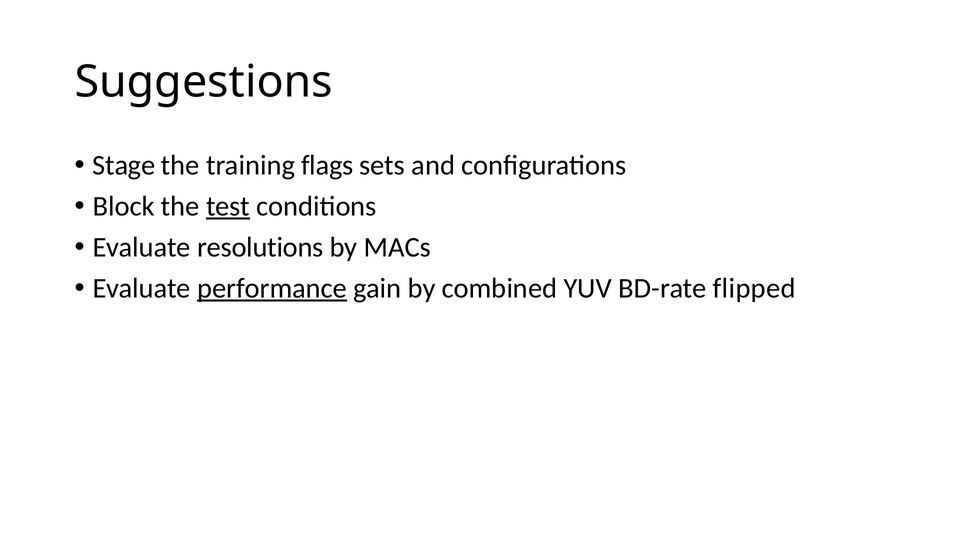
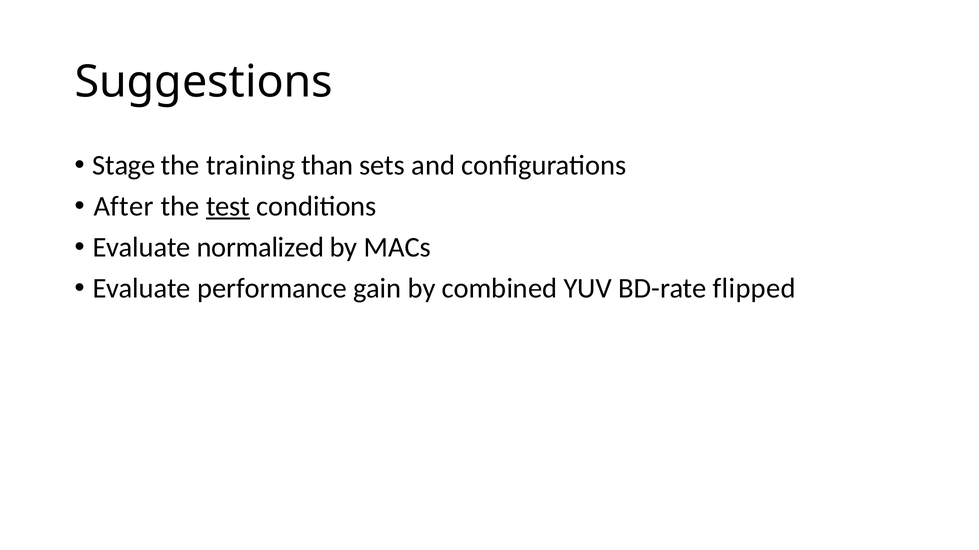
flags: flags -> than
Block: Block -> After
resolutions: resolutions -> normalized
performance underline: present -> none
